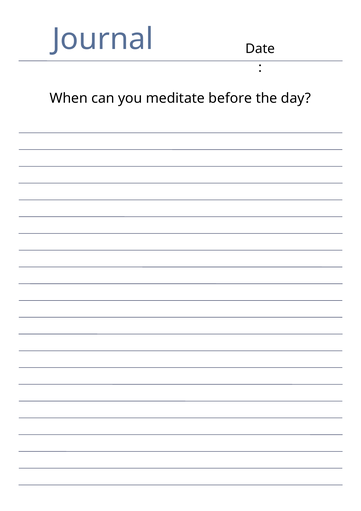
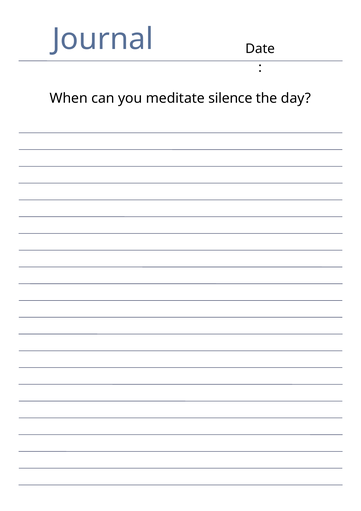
before: before -> silence
